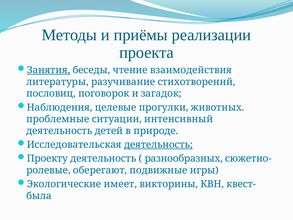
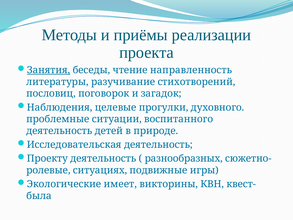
взаимодействия: взаимодействия -> направленность
животных: животных -> духовного
интенсивный: интенсивный -> воспитанного
деятельность at (158, 145) underline: present -> none
оберегают: оберегают -> ситуациях
